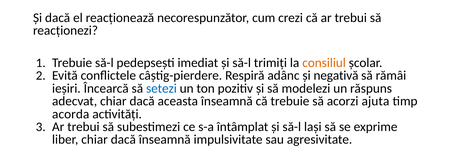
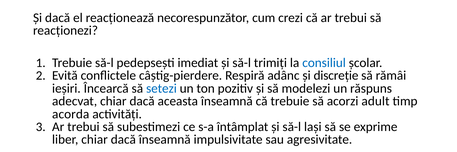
consiliul colour: orange -> blue
negativă: negativă -> discreție
ajuta: ajuta -> adult
